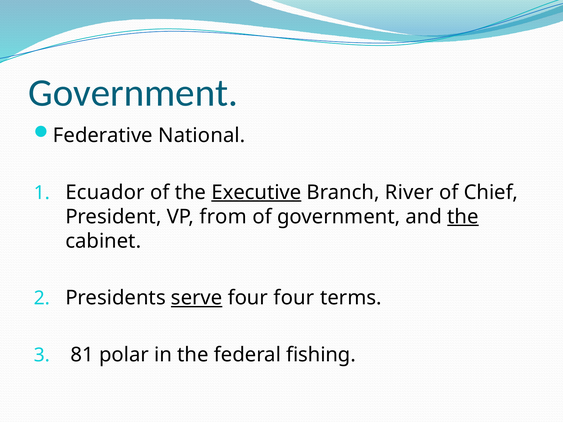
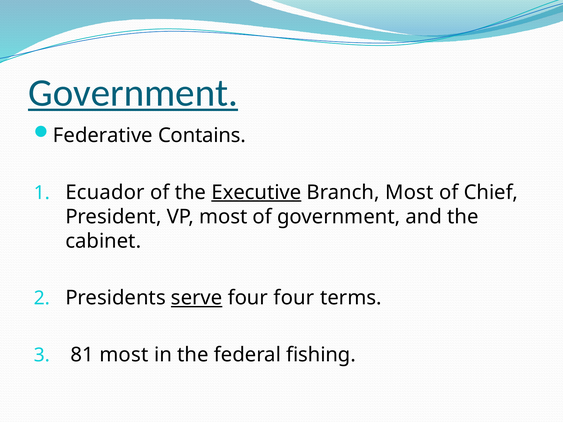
Government at (133, 93) underline: none -> present
National: National -> Contains
Branch River: River -> Most
VP from: from -> most
the at (463, 217) underline: present -> none
81 polar: polar -> most
